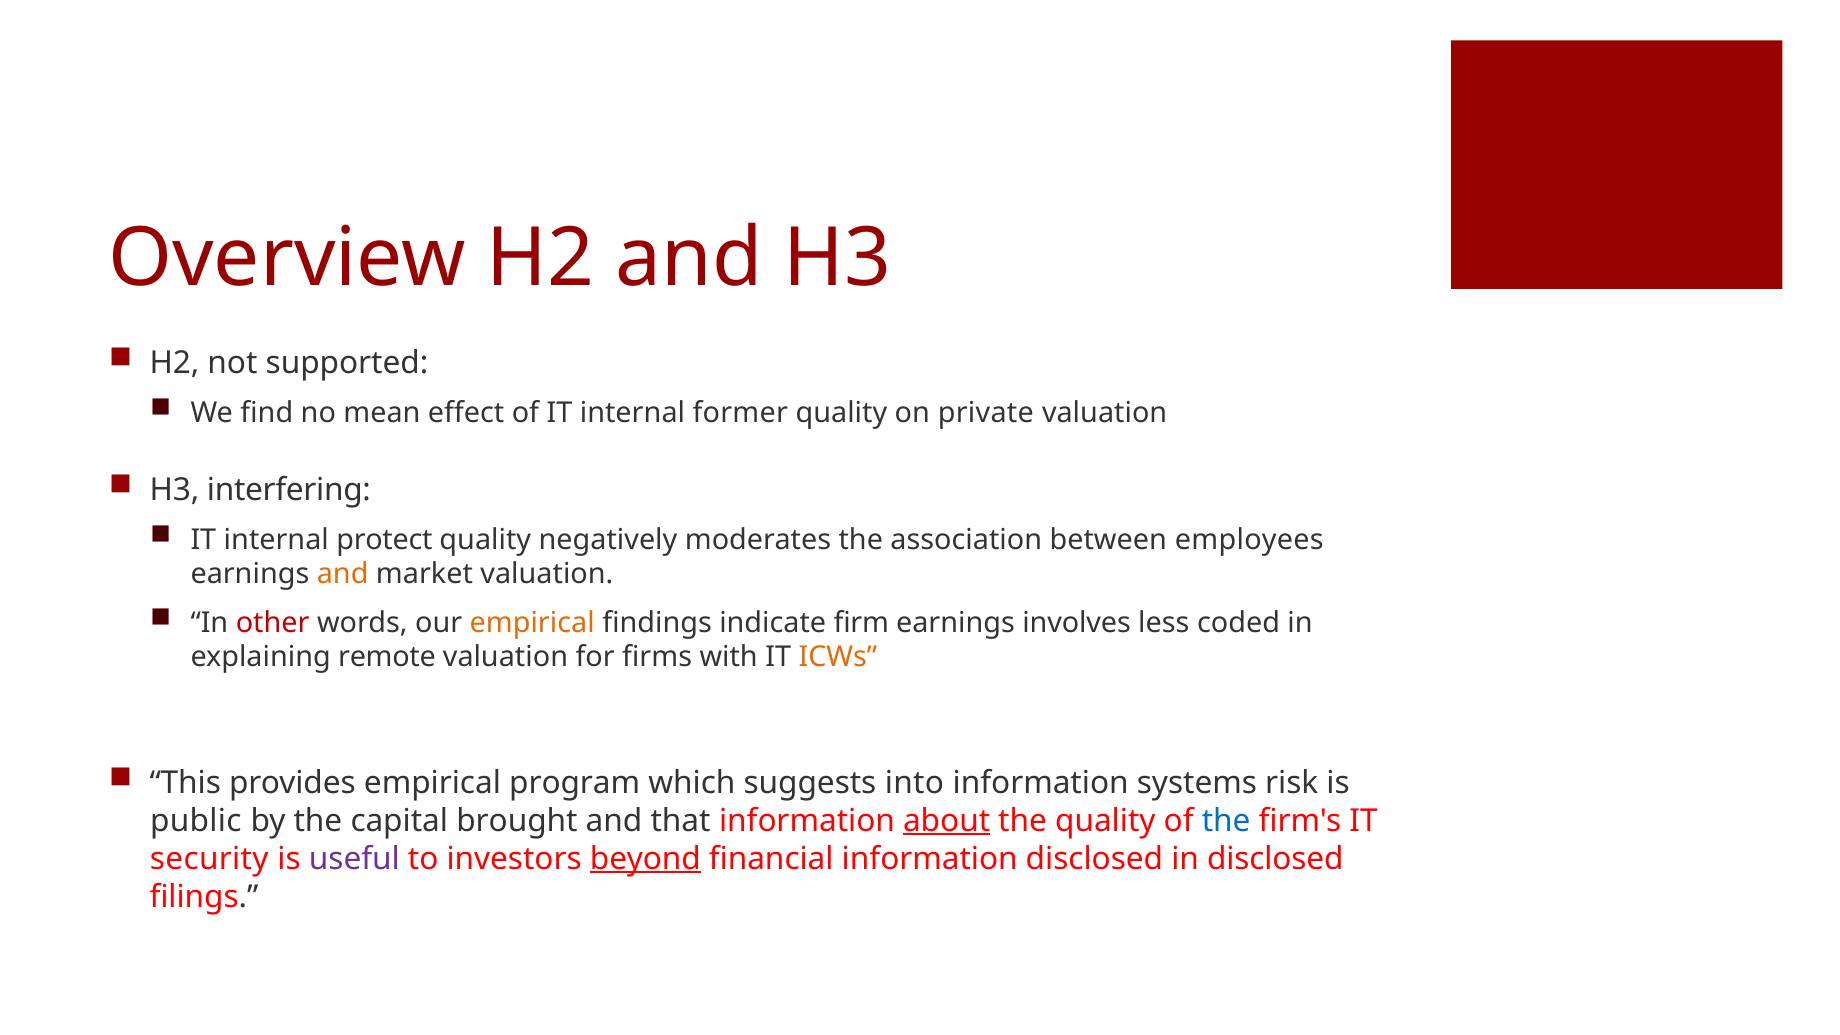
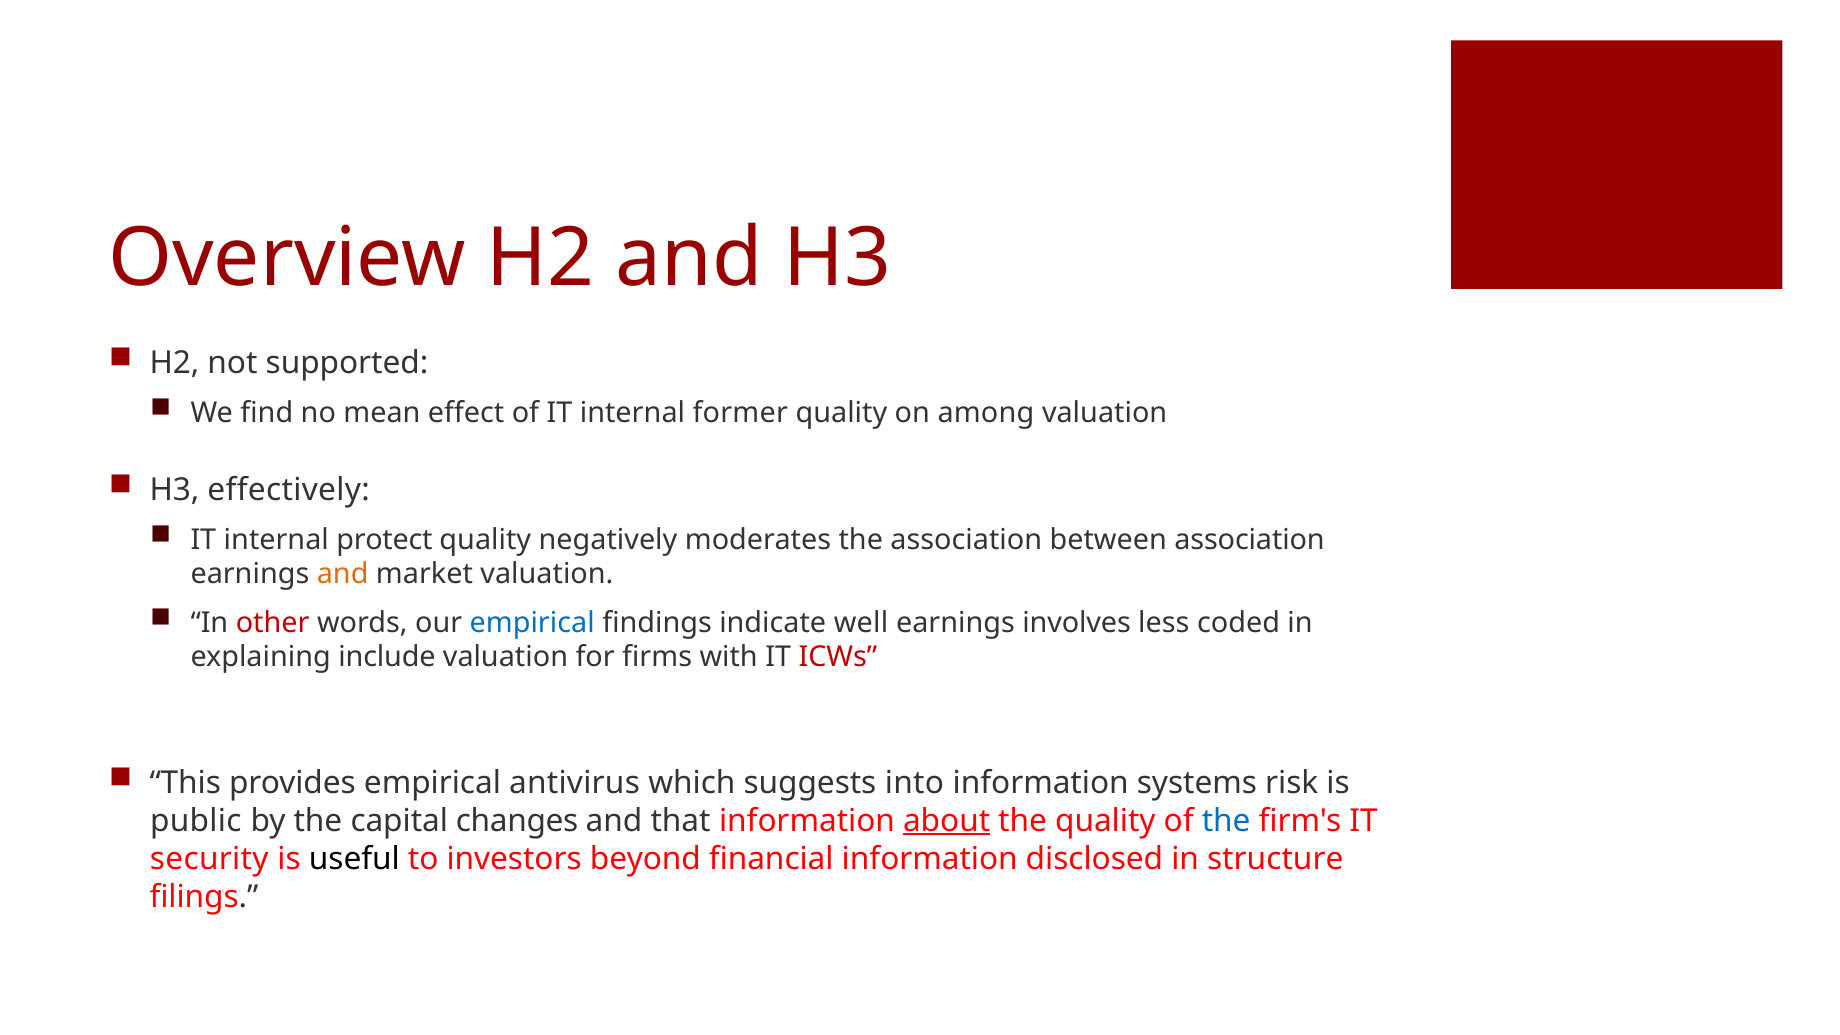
private: private -> among
interfering: interfering -> effectively
between employees: employees -> association
empirical at (532, 623) colour: orange -> blue
firm: firm -> well
remote: remote -> include
ICWs colour: orange -> red
program: program -> antivirus
brought: brought -> changes
useful colour: purple -> black
beyond underline: present -> none
in disclosed: disclosed -> structure
